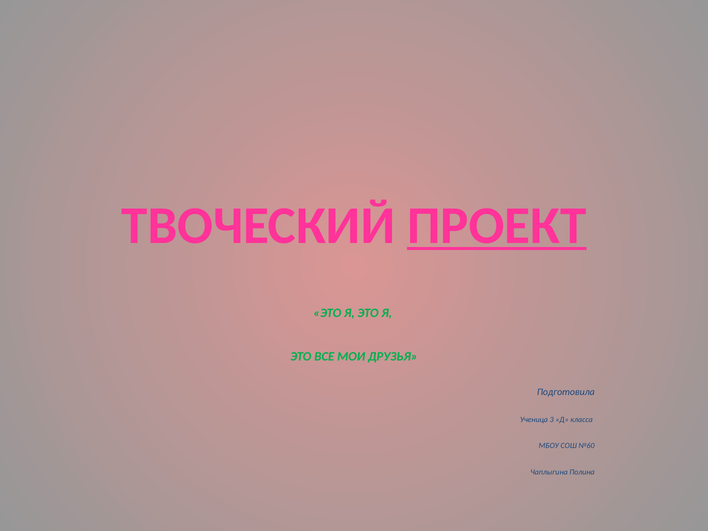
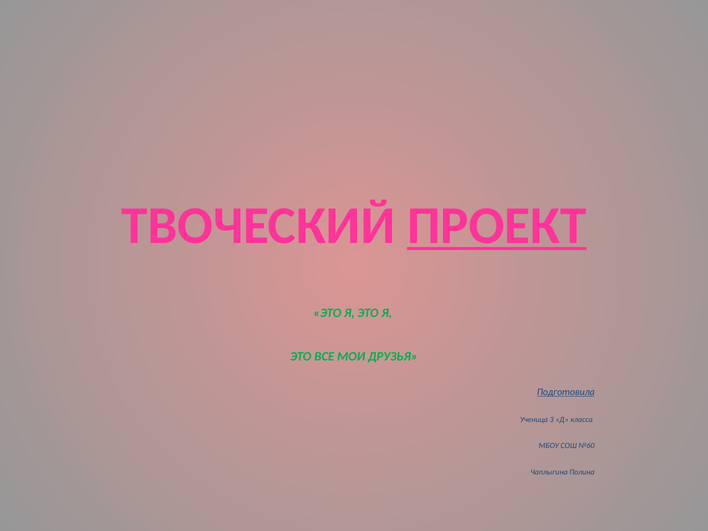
Подготовила underline: none -> present
